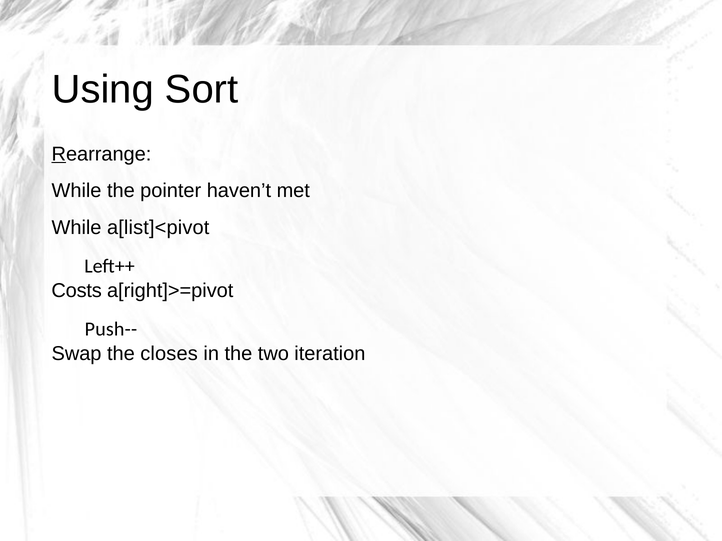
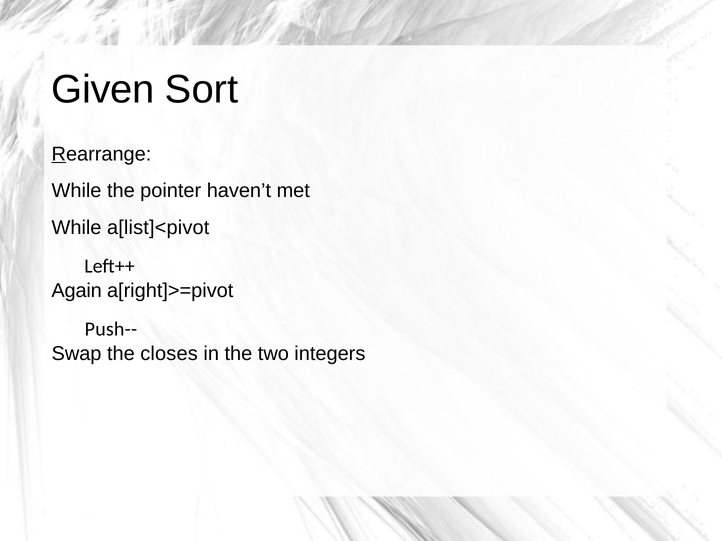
Using: Using -> Given
Costs: Costs -> Again
iteration: iteration -> integers
